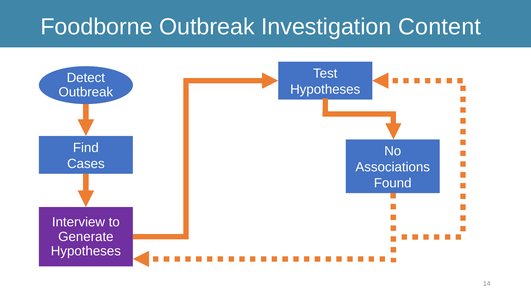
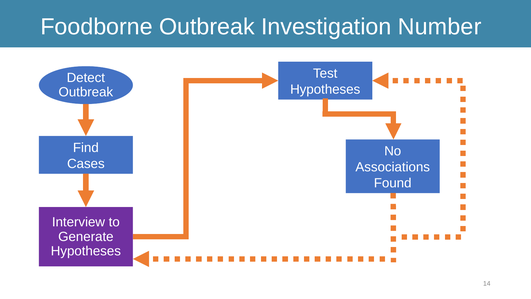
Content: Content -> Number
